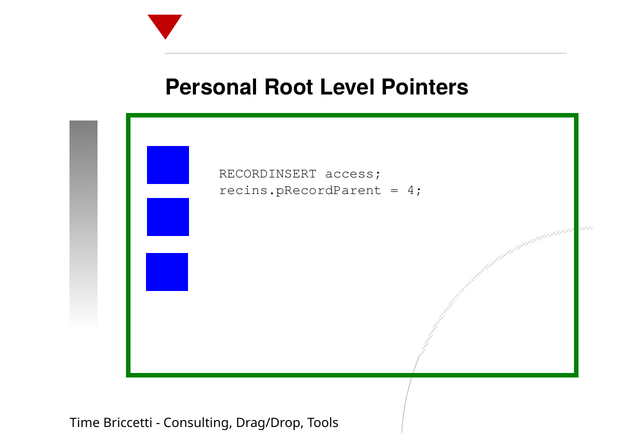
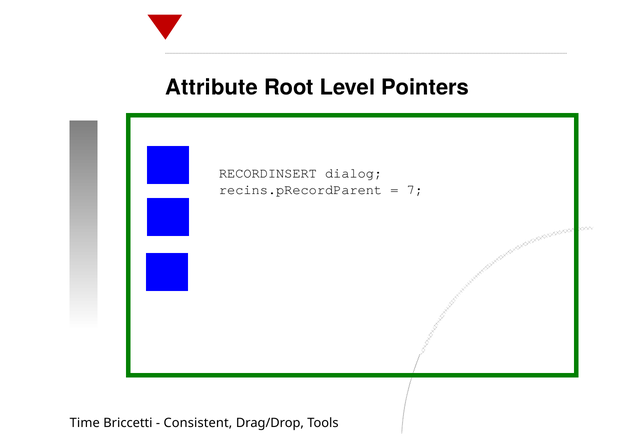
Personal: Personal -> Attribute
access: access -> dialog
4: 4 -> 7
Consulting: Consulting -> Consistent
